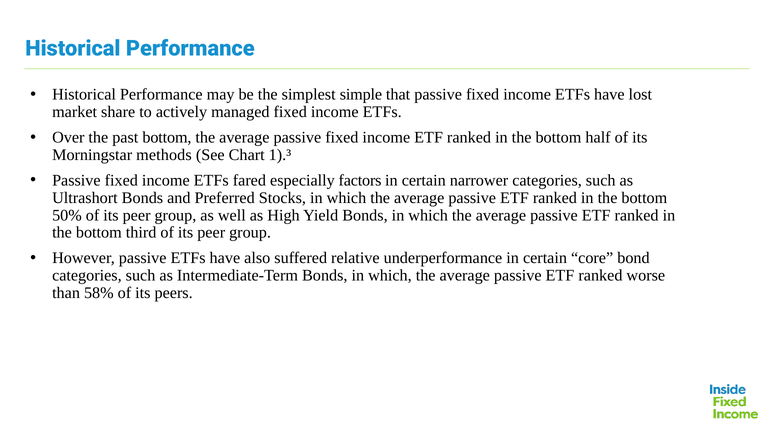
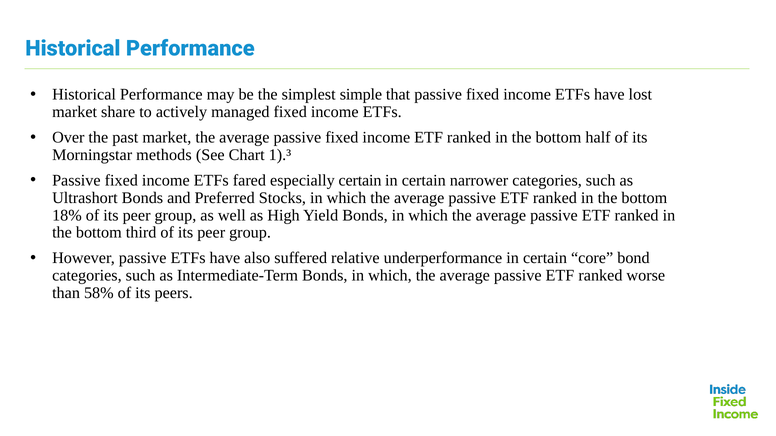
past bottom: bottom -> market
especially factors: factors -> certain
50%: 50% -> 18%
